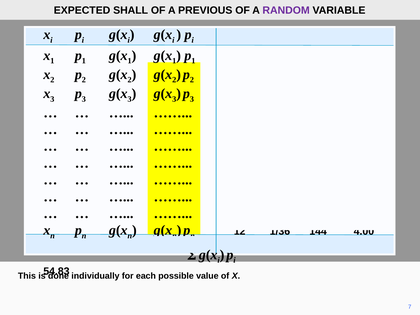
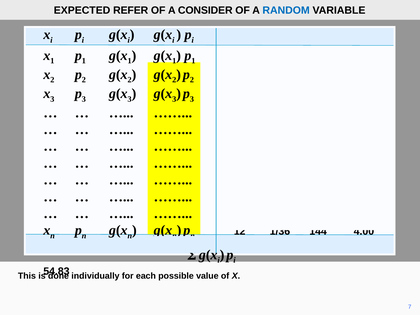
SHALL: SHALL -> REFER
PREVIOUS: PREVIOUS -> CONSIDER
RANDOM colour: purple -> blue
